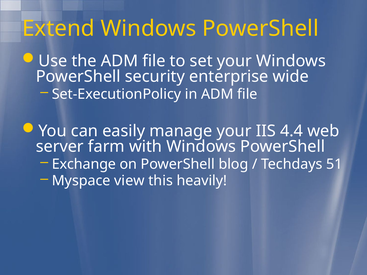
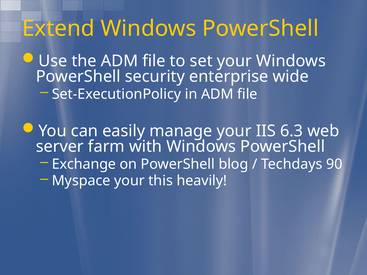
4.4: 4.4 -> 6.3
51: 51 -> 90
Myspace view: view -> your
